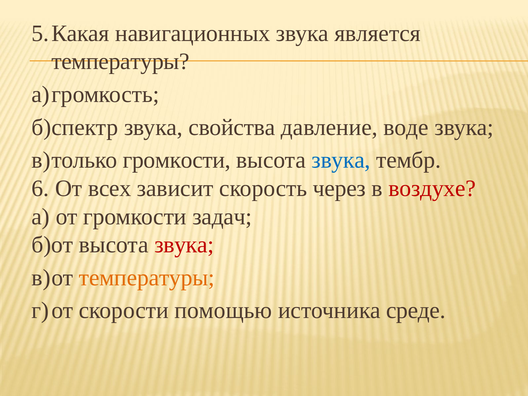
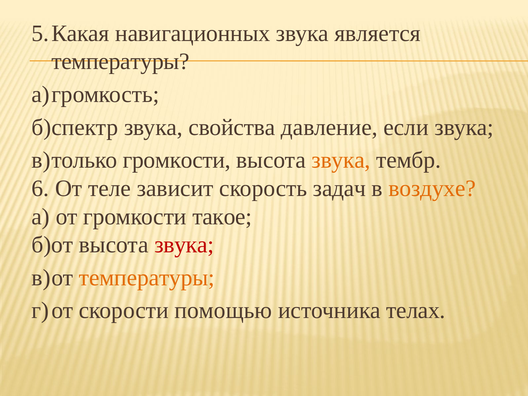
воде: воде -> если
звука at (341, 160) colour: blue -> orange
всех: всех -> теле
через: через -> задач
воздухе colour: red -> orange
задач: задач -> такое
среде: среде -> телах
